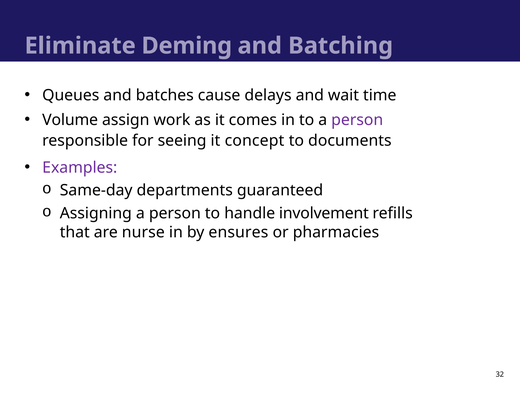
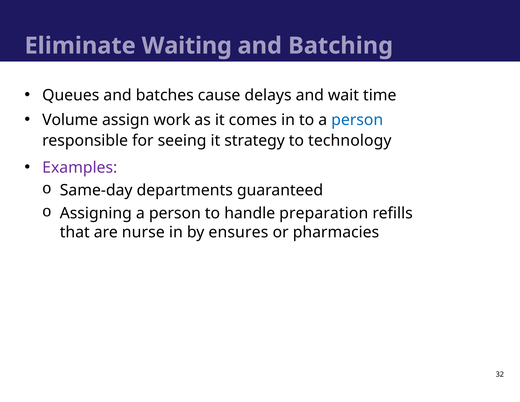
Deming: Deming -> Waiting
person at (357, 120) colour: purple -> blue
concept: concept -> strategy
documents: documents -> technology
involvement: involvement -> preparation
